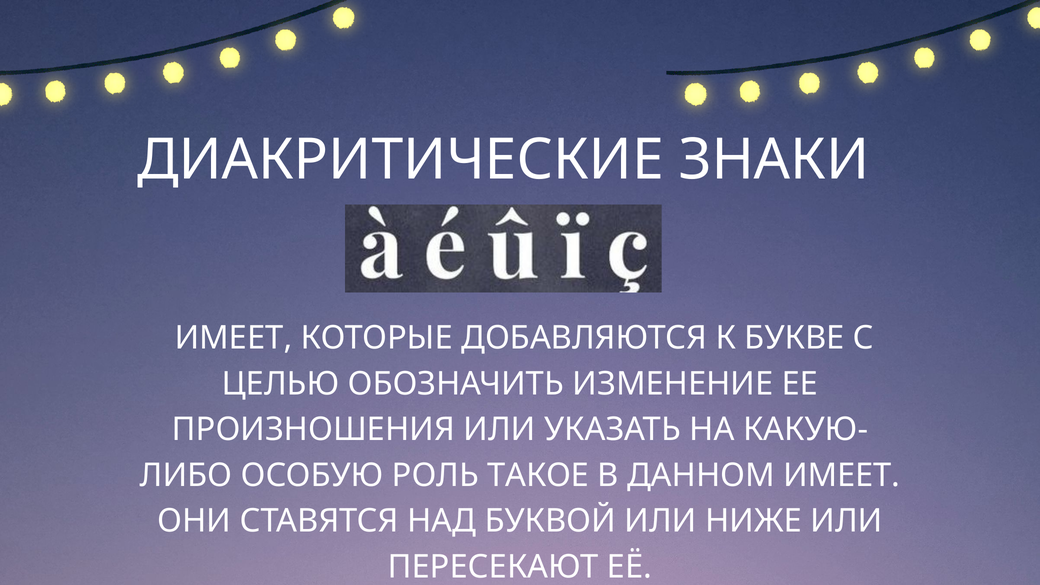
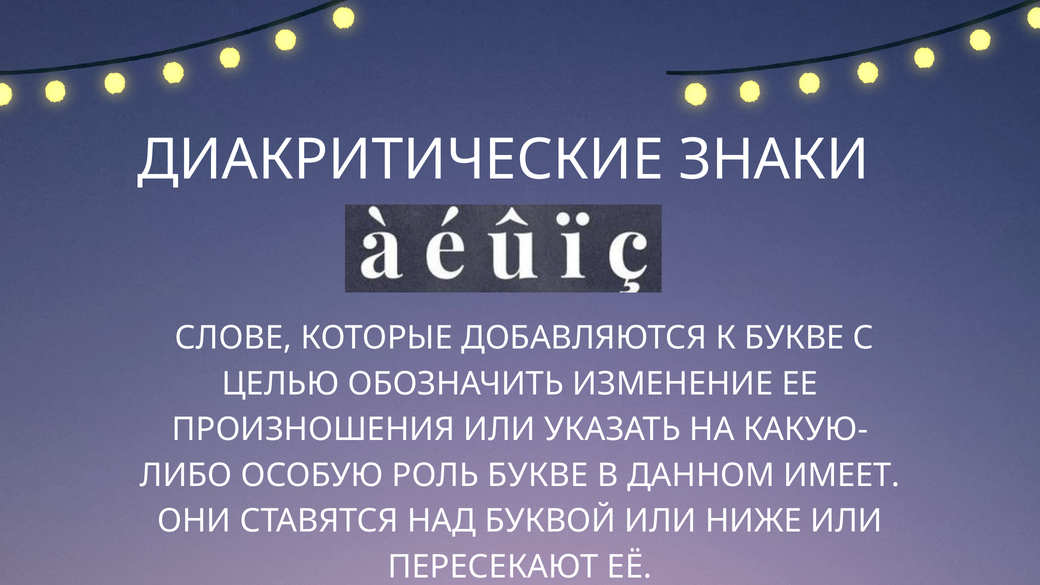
ИМЕЕТ at (233, 338): ИМЕЕТ -> СЛОВЕ
РОЛЬ ТАКОЕ: ТАКОЕ -> БУКВЕ
